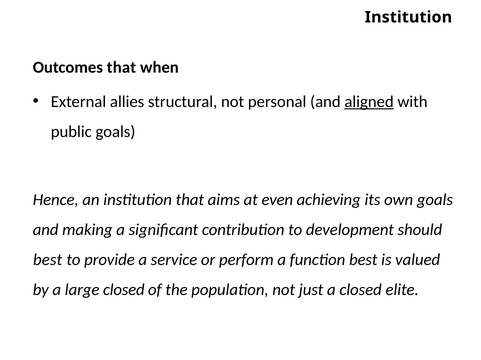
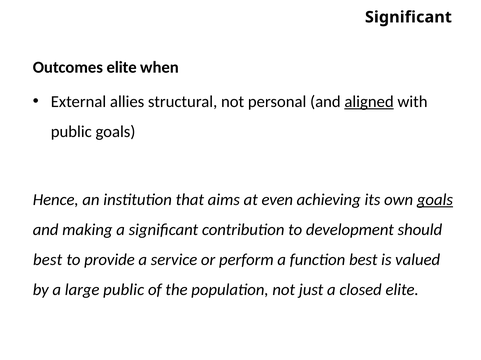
Institution at (408, 17): Institution -> Significant
Outcomes that: that -> elite
goals at (435, 200) underline: none -> present
large closed: closed -> public
